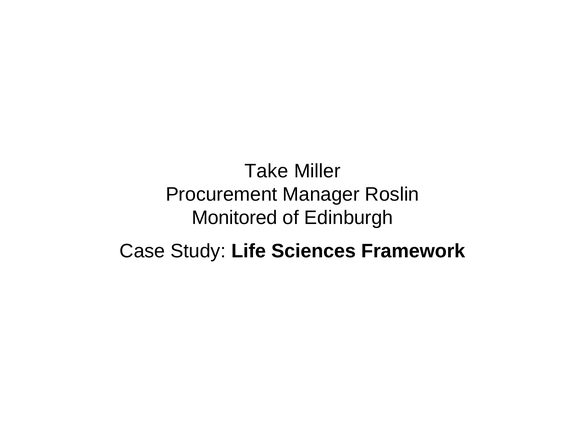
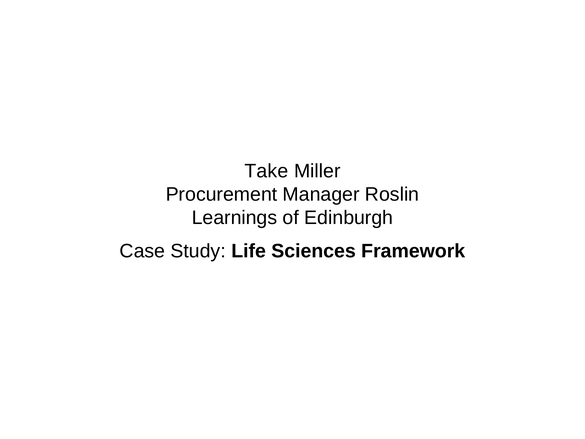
Monitored: Monitored -> Learnings
